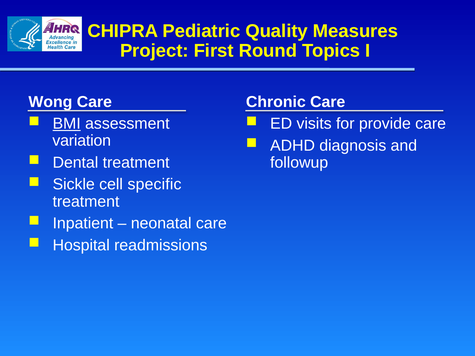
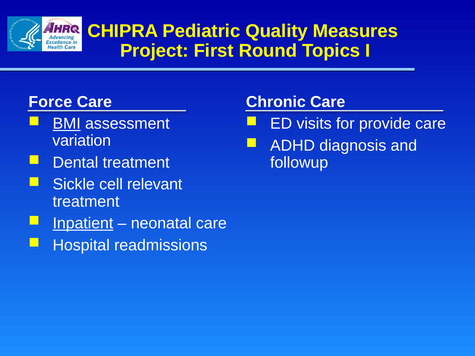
Wong: Wong -> Force
specific: specific -> relevant
Inpatient underline: none -> present
